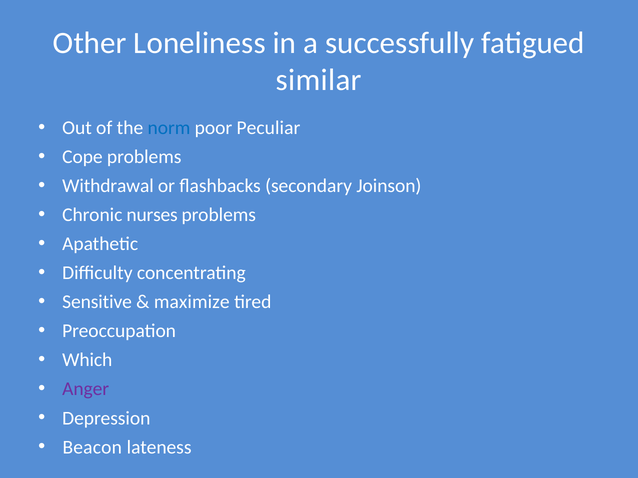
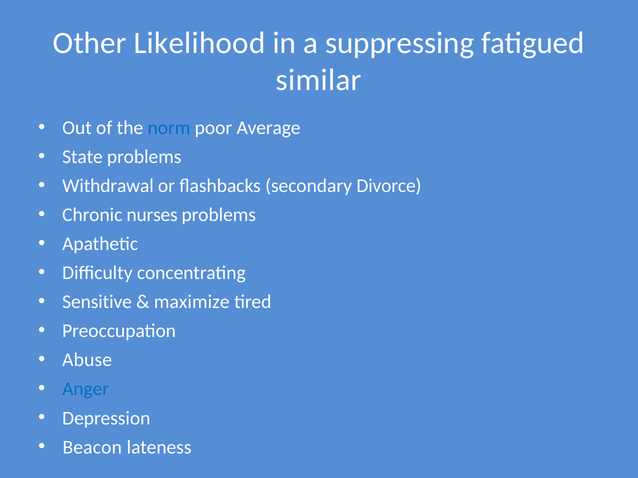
Loneliness: Loneliness -> Likelihood
successfully: successfully -> suppressing
Peculiar: Peculiar -> Average
Cope: Cope -> State
Joinson: Joinson -> Divorce
Which: Which -> Abuse
Anger colour: purple -> blue
